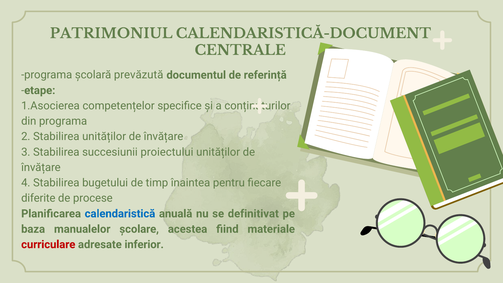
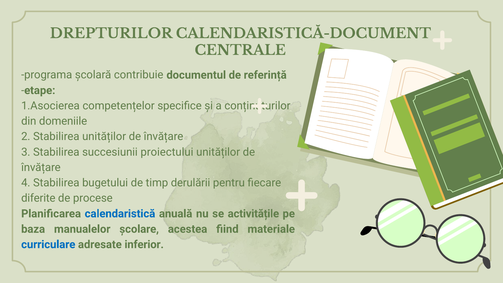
PATRIMONIUL: PATRIMONIUL -> DREPTURILOR
prevăzută: prevăzută -> contribuie
din programa: programa -> domeniile
înaintea: înaintea -> derulării
definitivat: definitivat -> activitățile
curriculare colour: red -> blue
